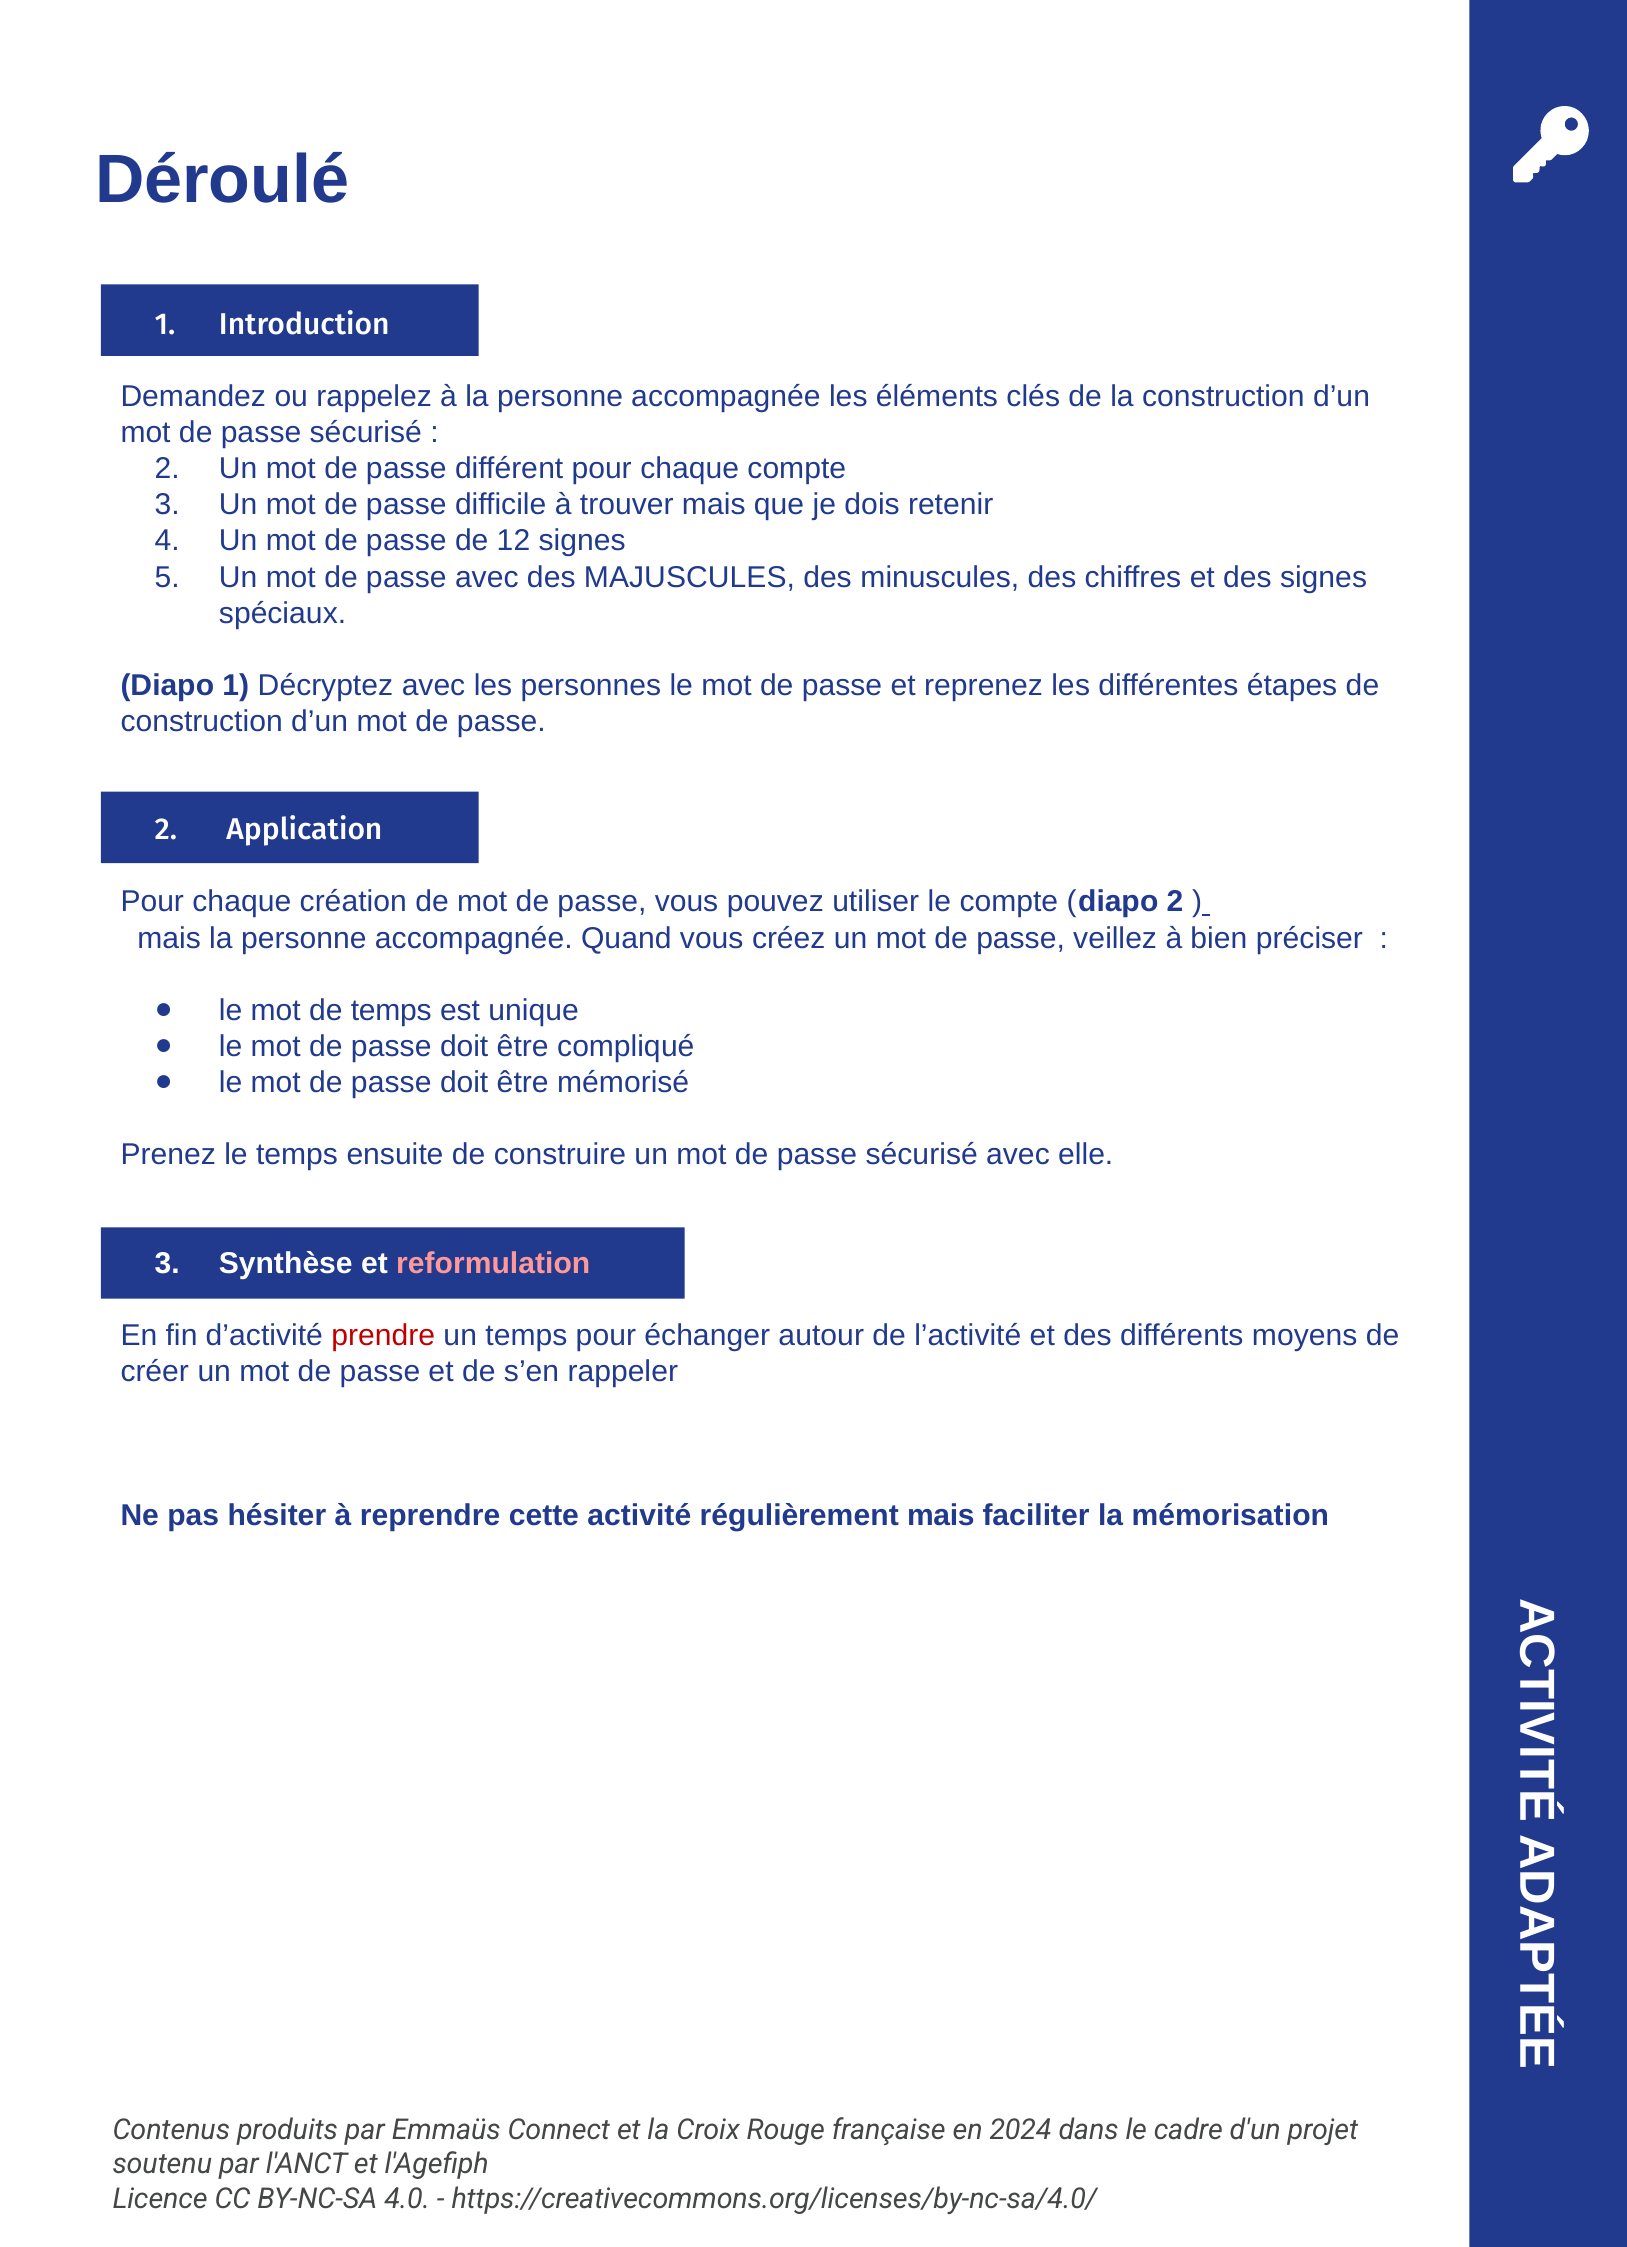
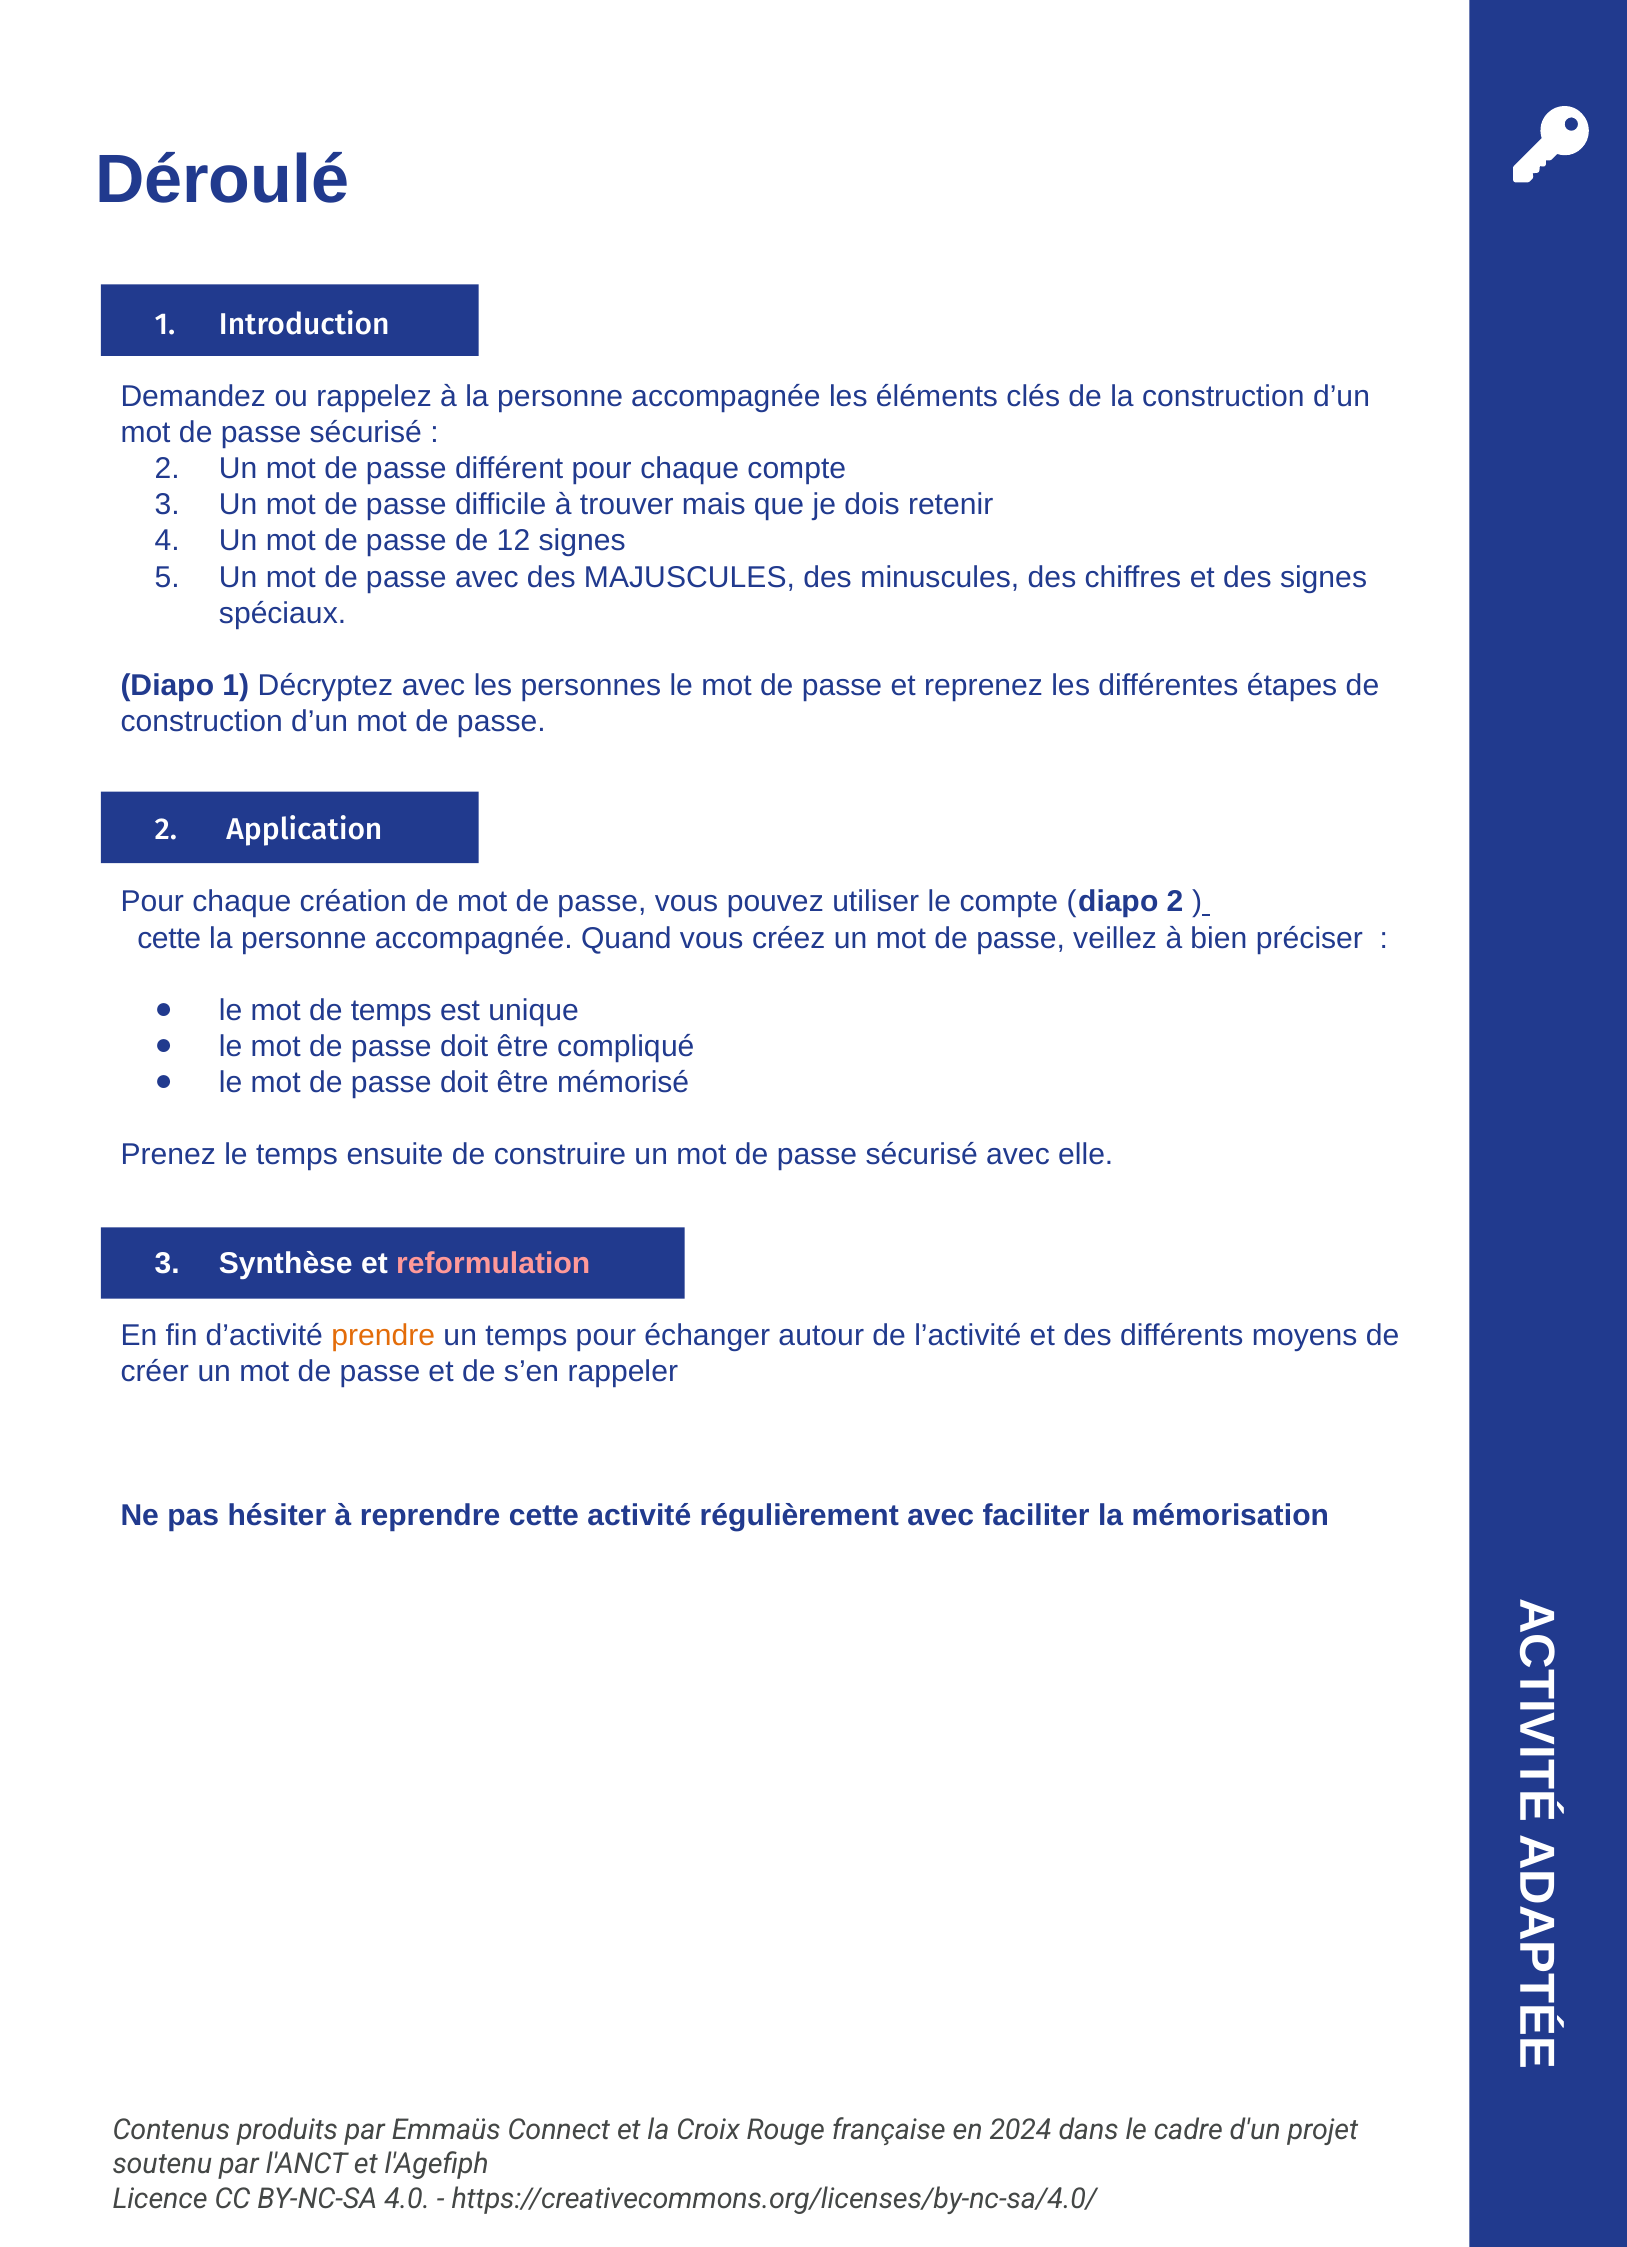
mais at (169, 938): mais -> cette
prendre colour: red -> orange
régulièrement mais: mais -> avec
